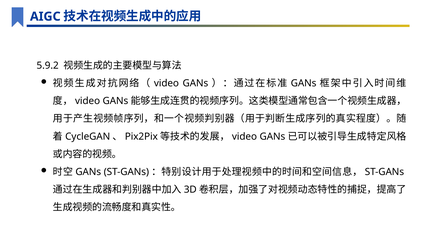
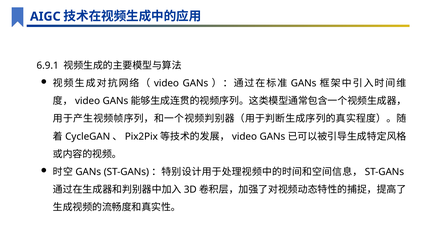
5.9.2: 5.9.2 -> 6.9.1
